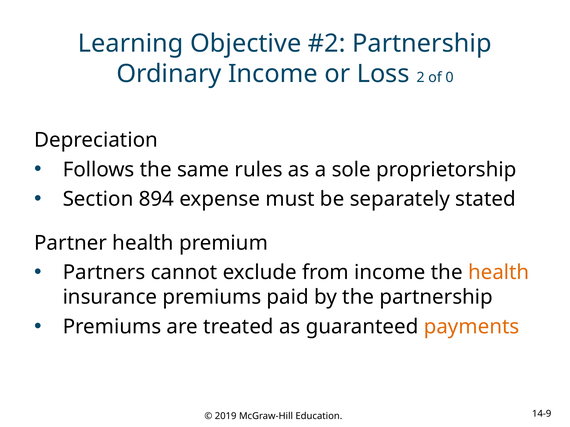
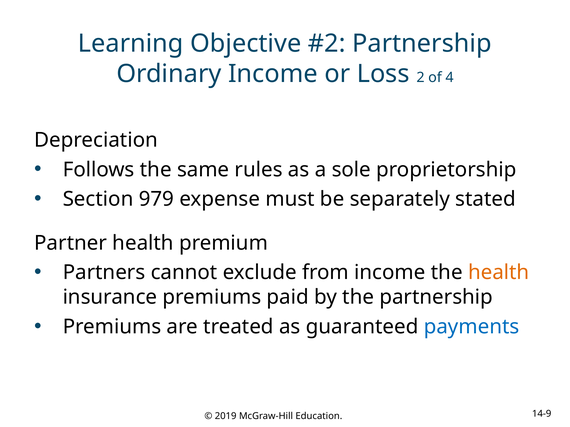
0: 0 -> 4
894: 894 -> 979
payments colour: orange -> blue
